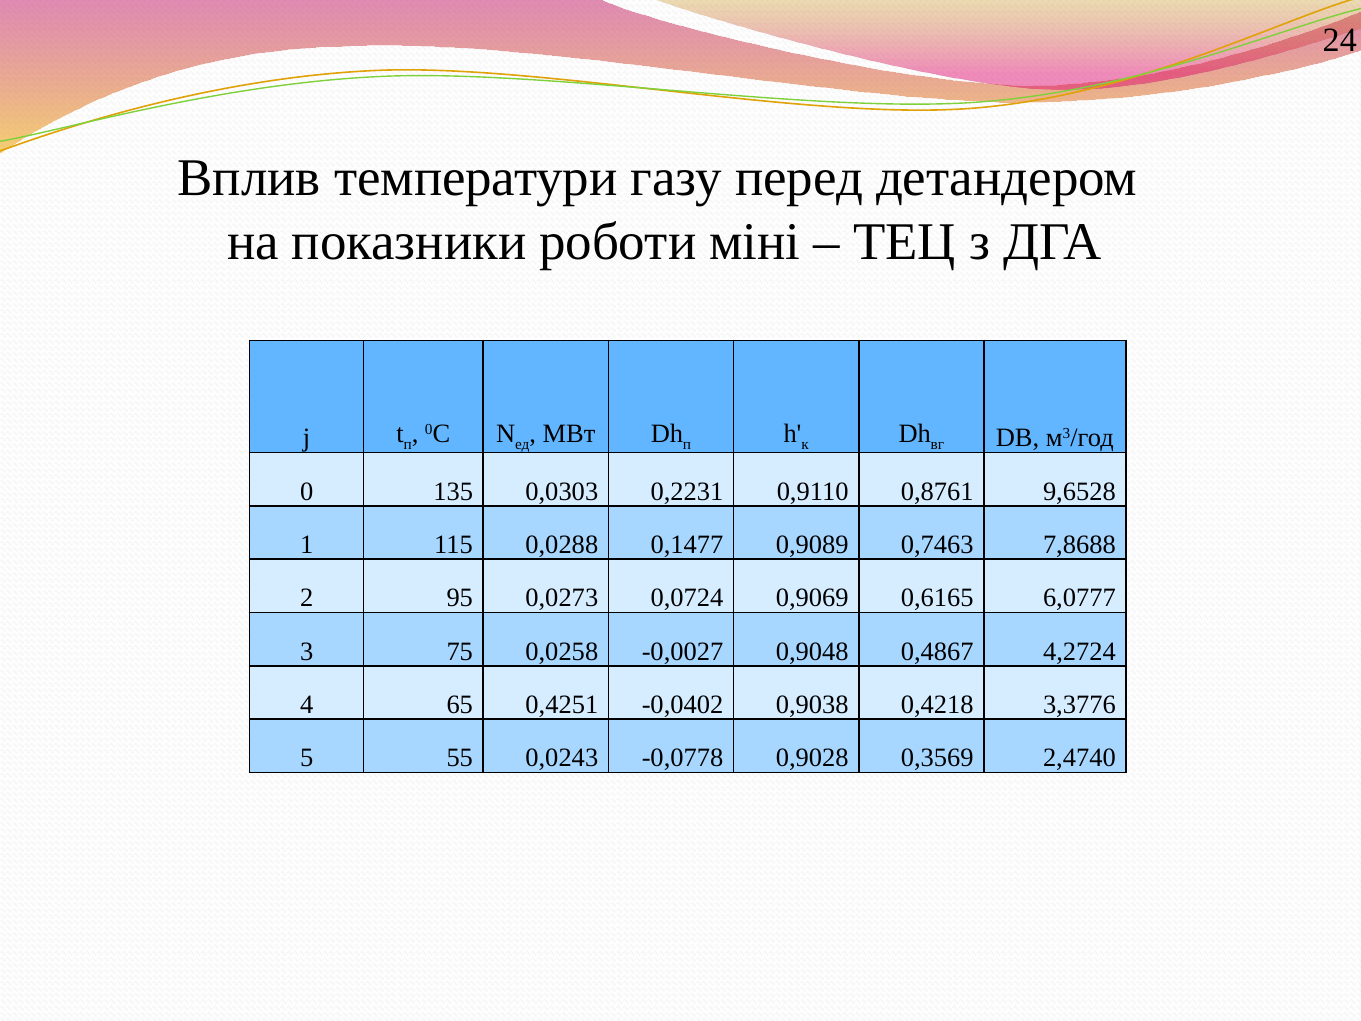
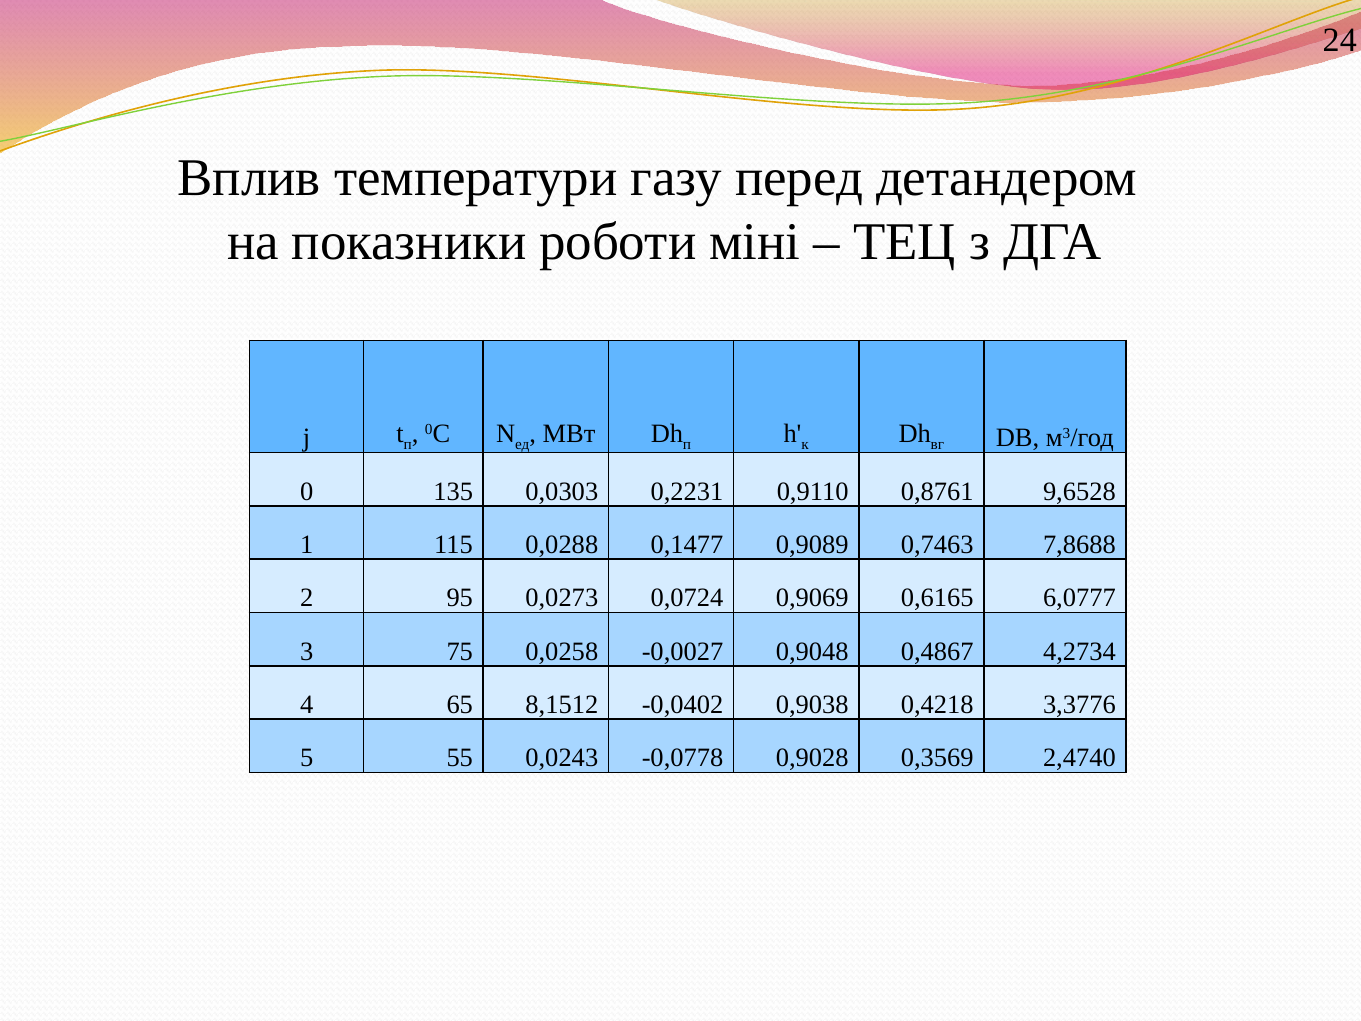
4,2724: 4,2724 -> 4,2734
0,4251: 0,4251 -> 8,1512
